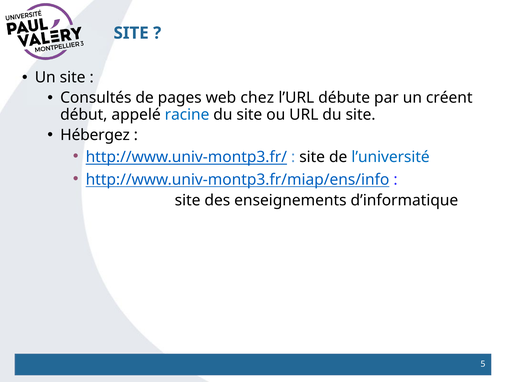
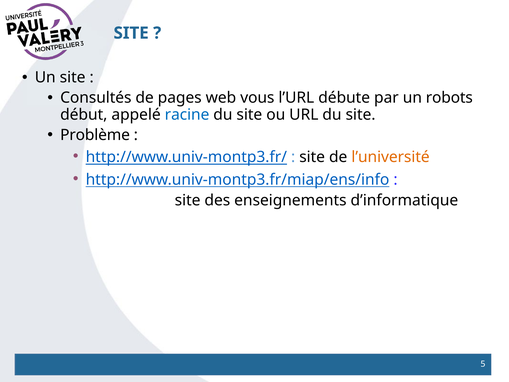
chez: chez -> vous
créent: créent -> robots
Hébergez: Hébergez -> Problème
l’université colour: blue -> orange
